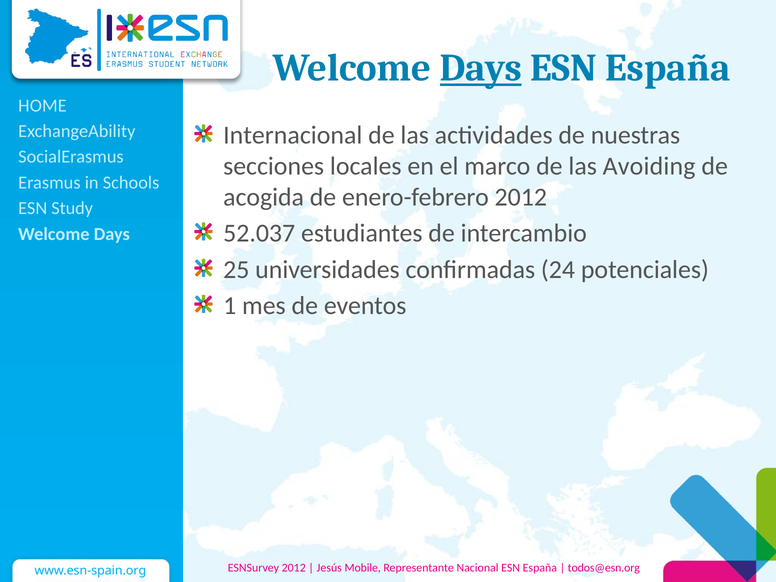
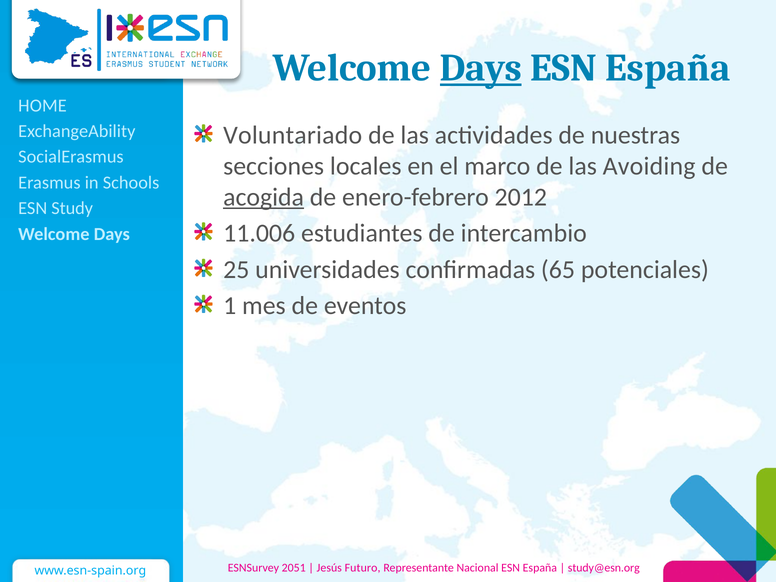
Internacional: Internacional -> Voluntariado
acogida underline: none -> present
52.037: 52.037 -> 11.006
24: 24 -> 65
ESNSurvey 2012: 2012 -> 2051
Mobile: Mobile -> Futuro
todos@esn.org: todos@esn.org -> study@esn.org
